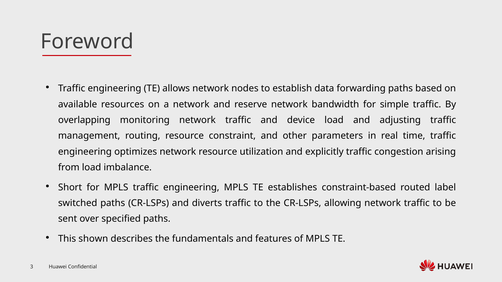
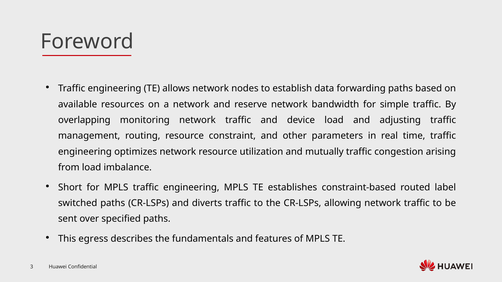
explicitly: explicitly -> mutually
shown: shown -> egress
